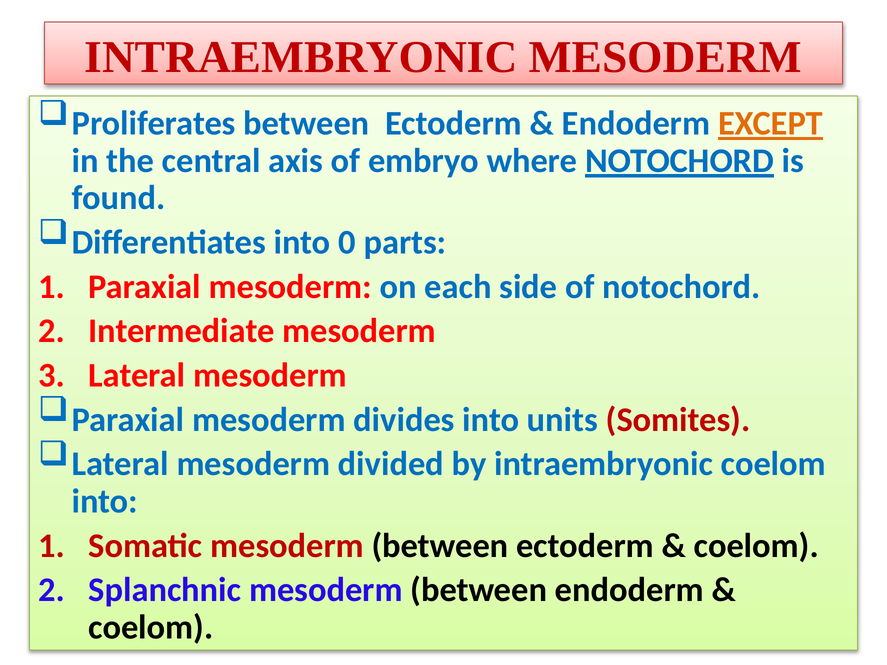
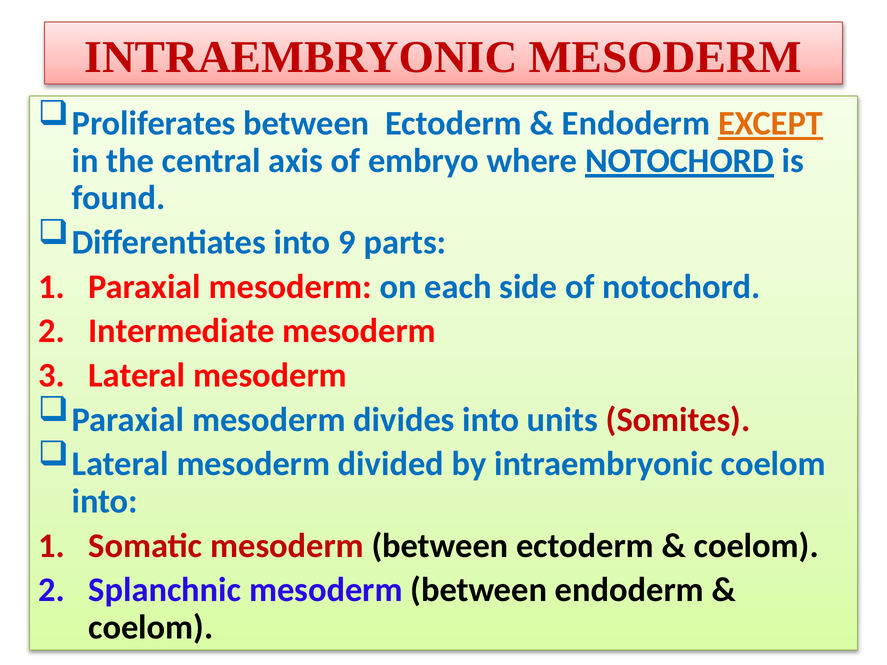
0: 0 -> 9
